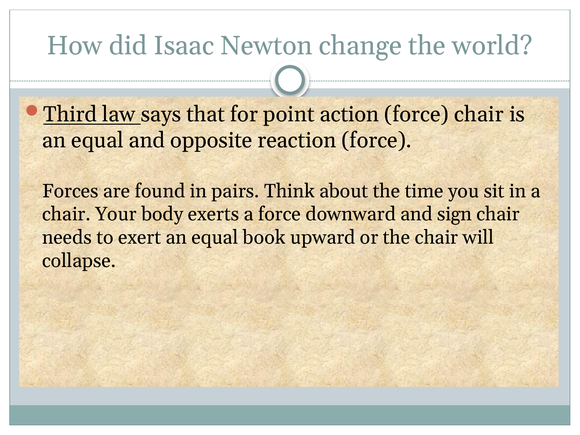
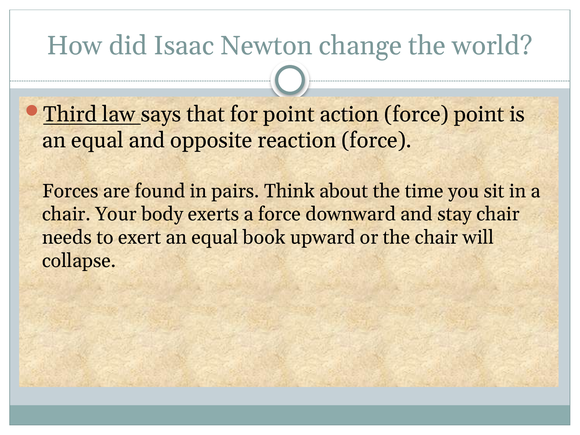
force chair: chair -> point
sign: sign -> stay
